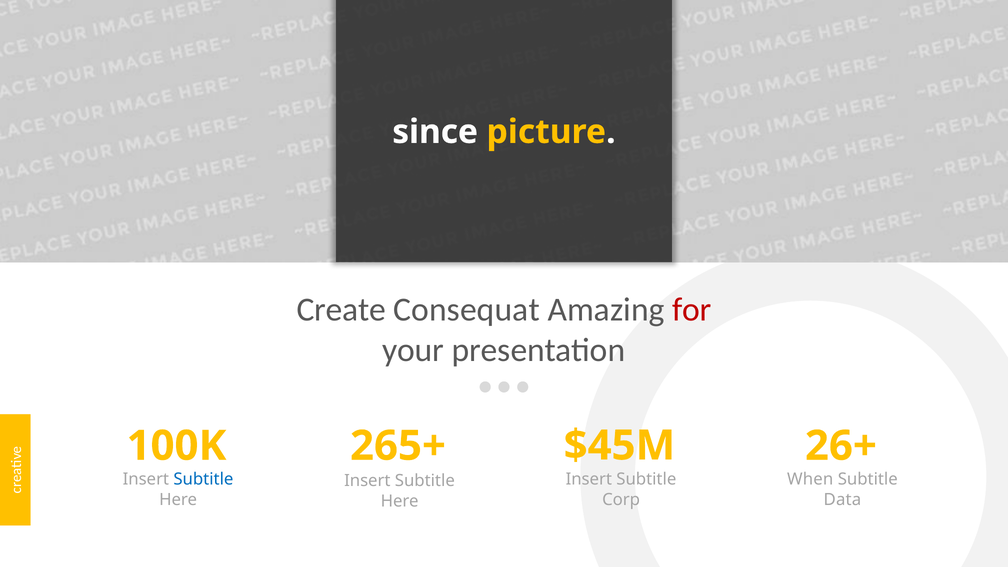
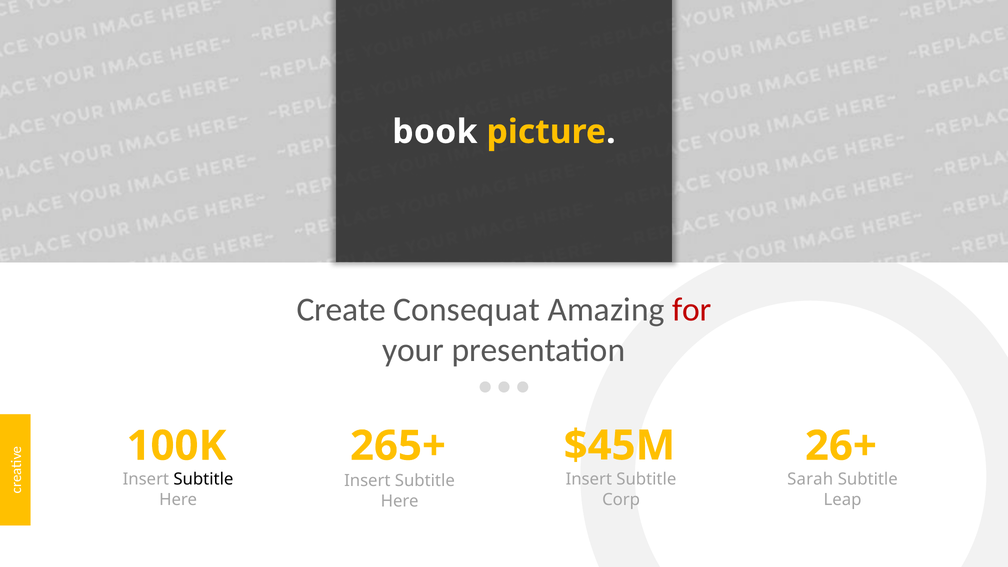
since: since -> book
Subtitle at (203, 479) colour: blue -> black
When: When -> Sarah
Data: Data -> Leap
